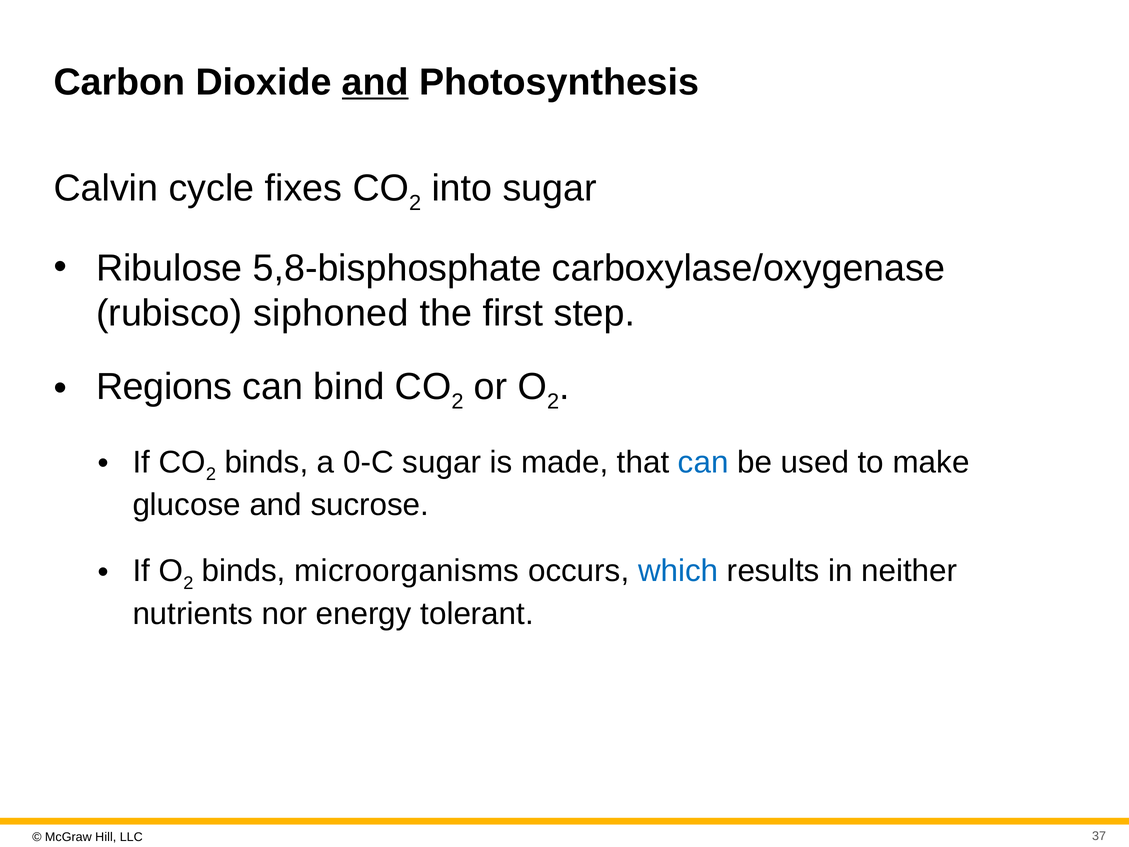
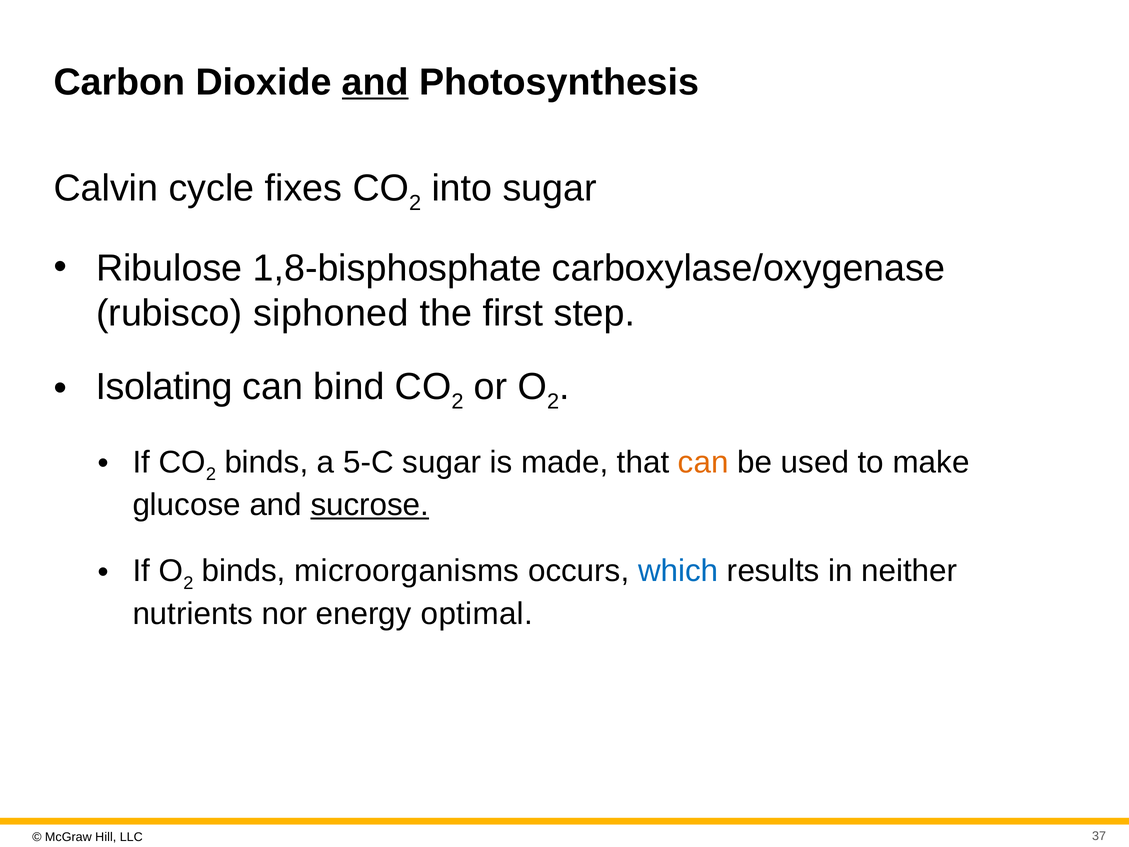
5,8-bisphosphate: 5,8-bisphosphate -> 1,8-bisphosphate
Regions: Regions -> Isolating
0-C: 0-C -> 5-C
can at (703, 462) colour: blue -> orange
sucrose underline: none -> present
tolerant: tolerant -> optimal
